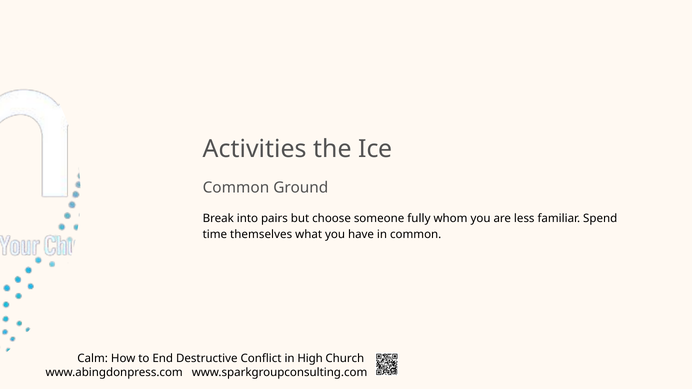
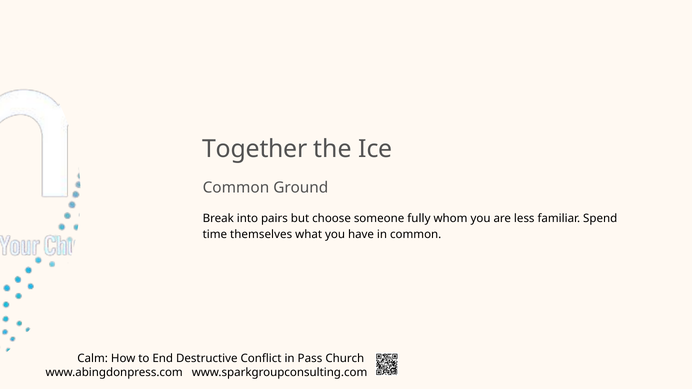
Activities: Activities -> Together
High: High -> Pass
